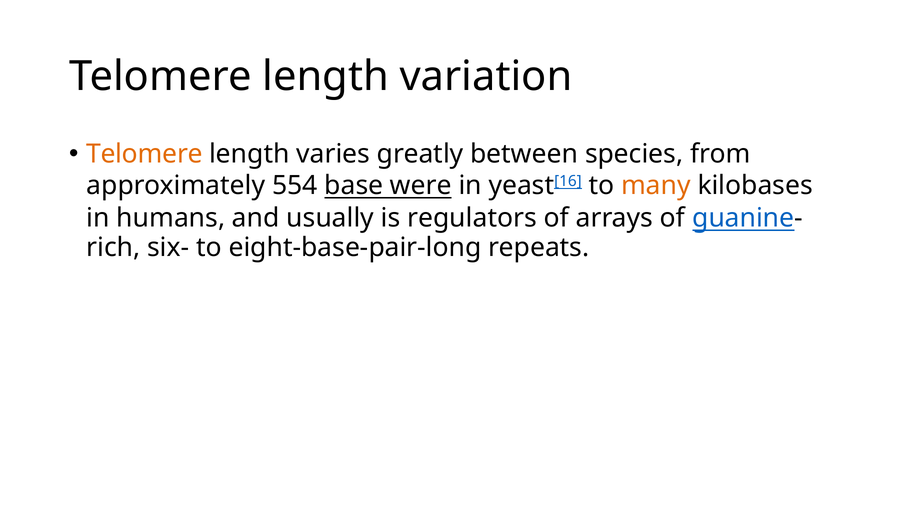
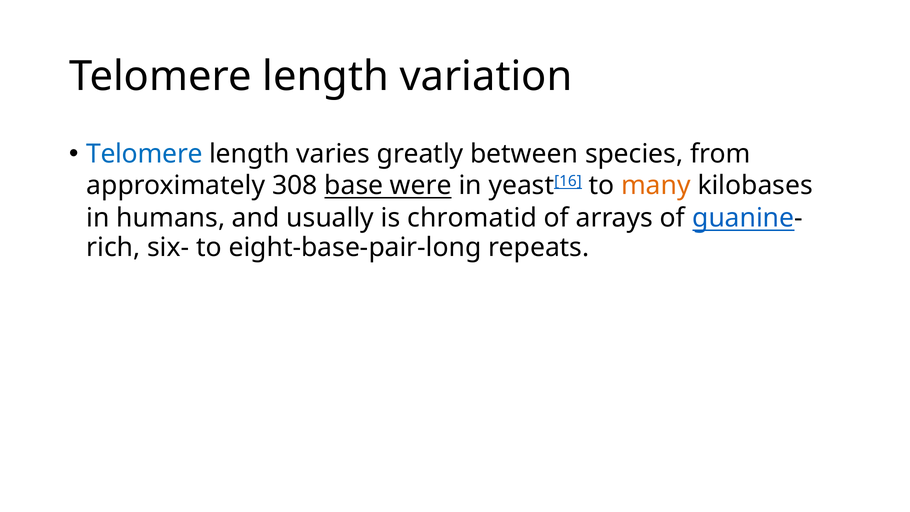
Telomere at (144, 154) colour: orange -> blue
554: 554 -> 308
regulators: regulators -> chromatid
